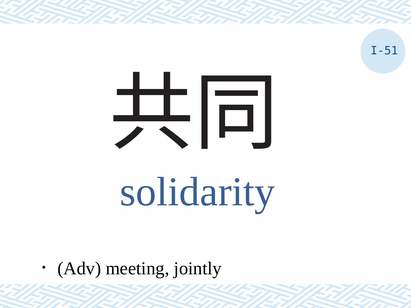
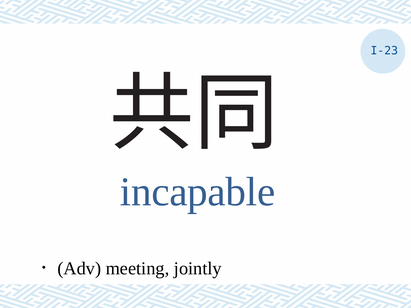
I-51: I-51 -> I-23
solidarity: solidarity -> incapable
